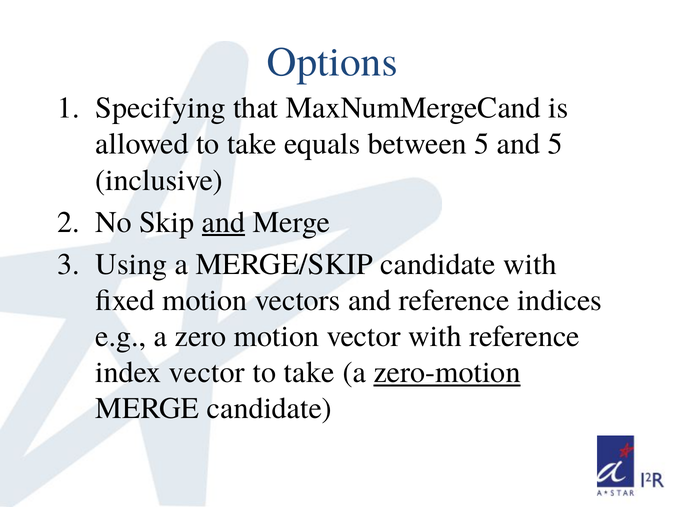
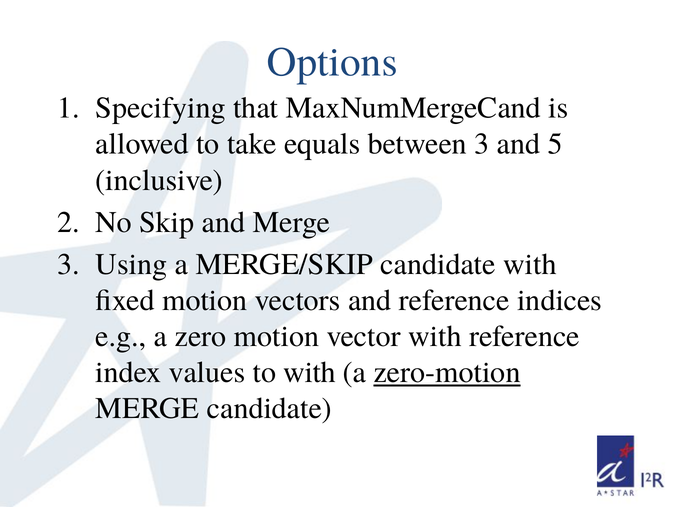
between 5: 5 -> 3
and at (223, 222) underline: present -> none
index vector: vector -> values
take at (309, 372): take -> with
